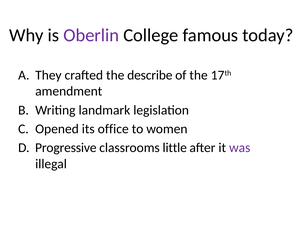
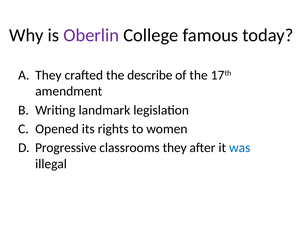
office: office -> rights
classrooms little: little -> they
was colour: purple -> blue
